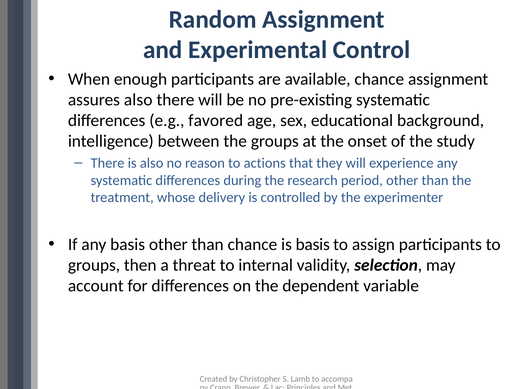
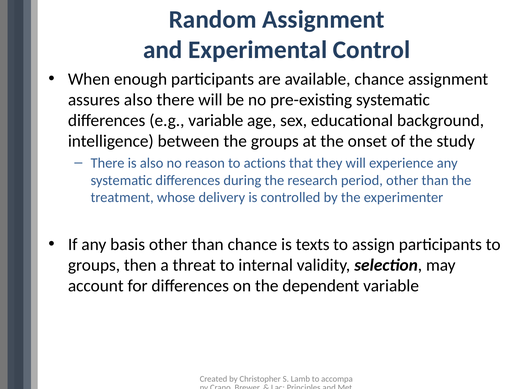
e.g favored: favored -> variable
is basis: basis -> texts
